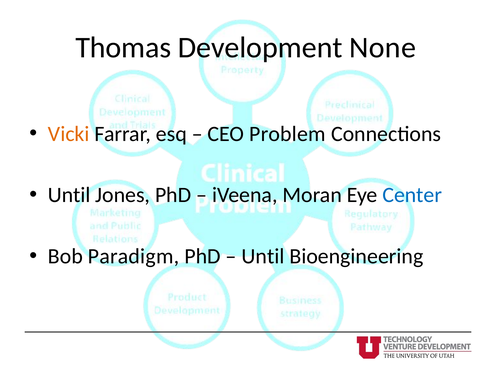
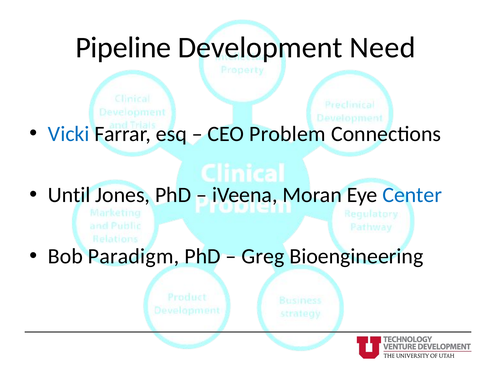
Thomas: Thomas -> Pipeline
None: None -> Need
Vicki colour: orange -> blue
Until at (263, 256): Until -> Greg
